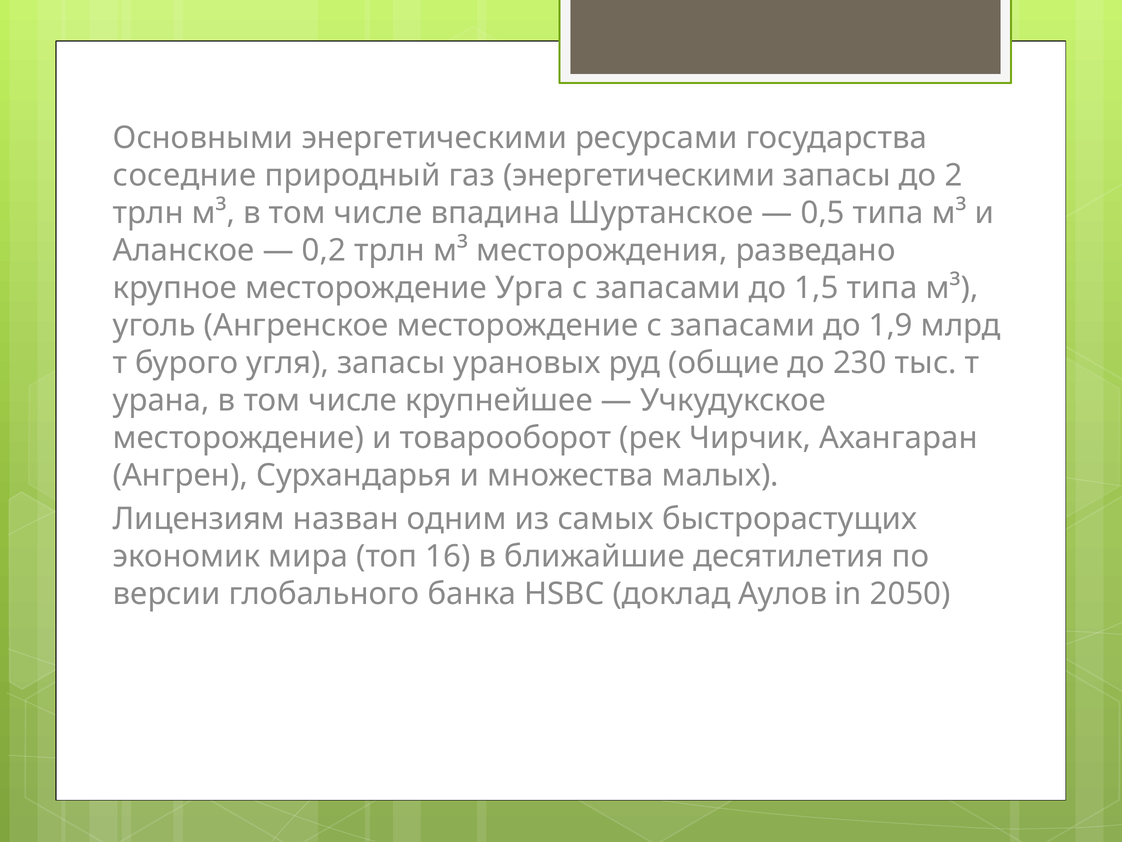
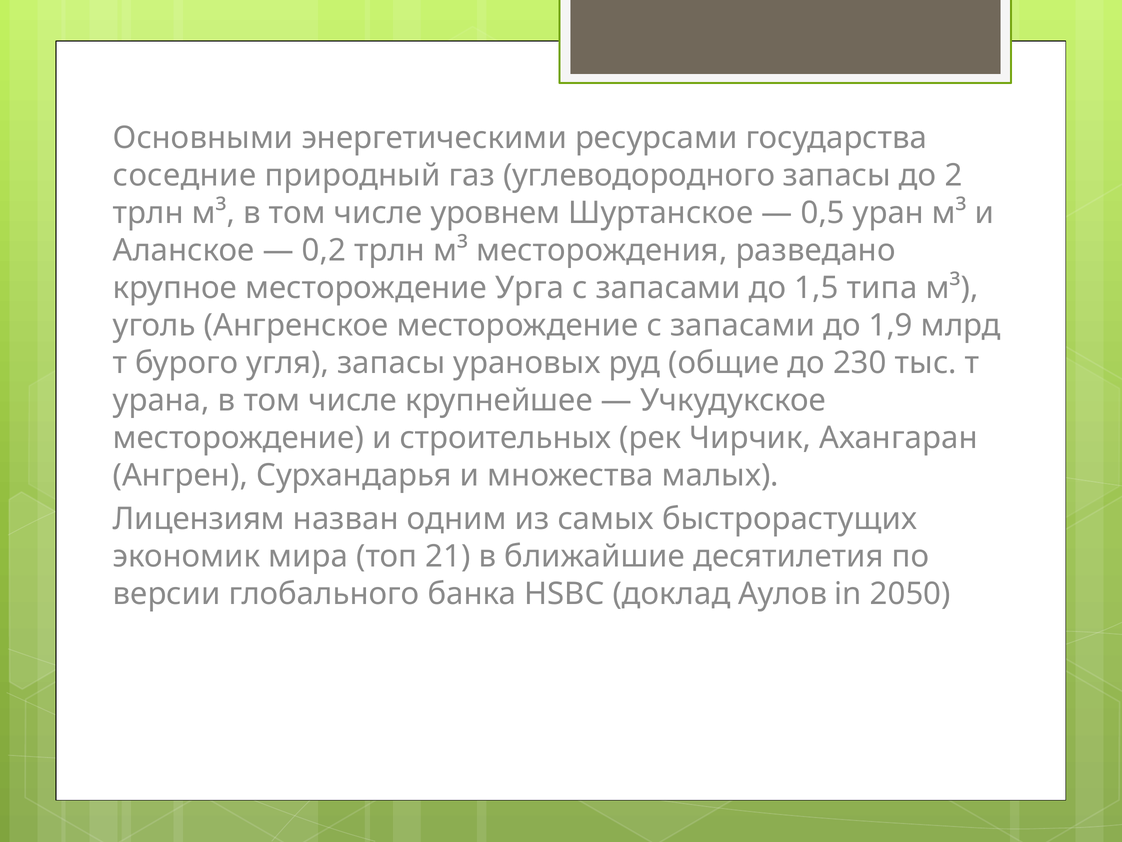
газ энергетическими: энергетическими -> углеводородного
впадина: впадина -> уровнем
0,5 типа: типа -> уран
товарооборот: товарооборот -> строительных
16: 16 -> 21
